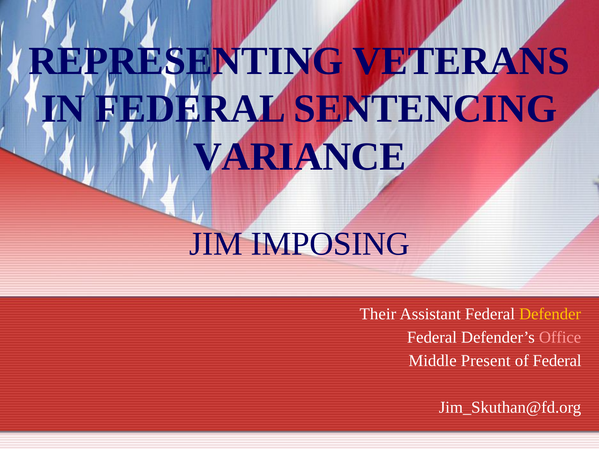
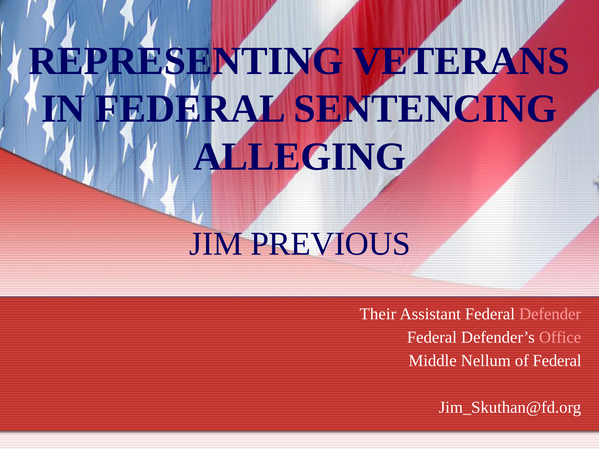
VARIANCE: VARIANCE -> ALLEGING
IMPOSING: IMPOSING -> PREVIOUS
Defender colour: yellow -> pink
Present: Present -> Nellum
